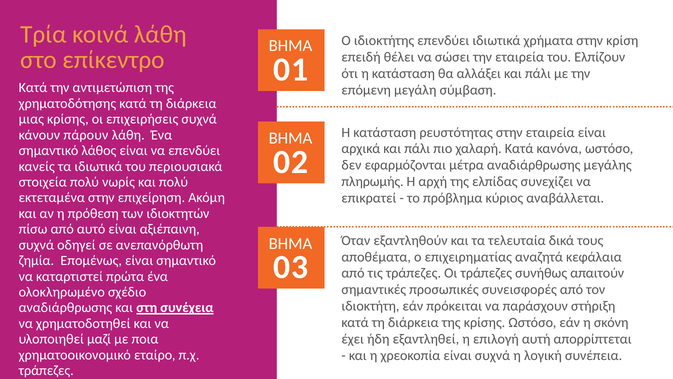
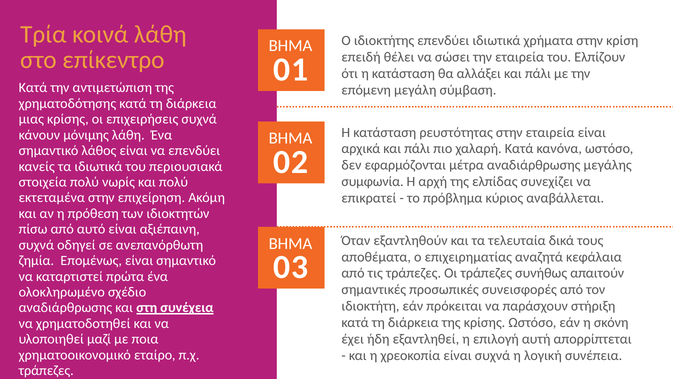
πάρουν: πάρουν -> μόνιμης
πληρωμής: πληρωμής -> συμφωνία
